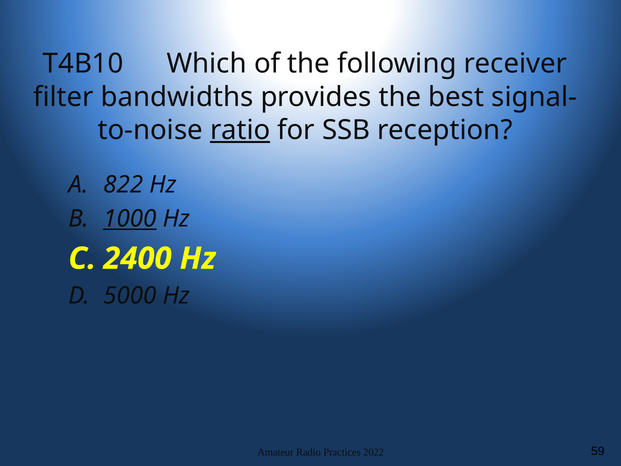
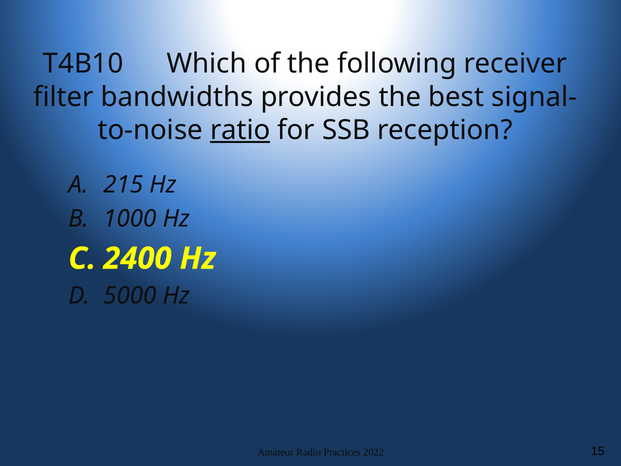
822: 822 -> 215
1000 underline: present -> none
59: 59 -> 15
